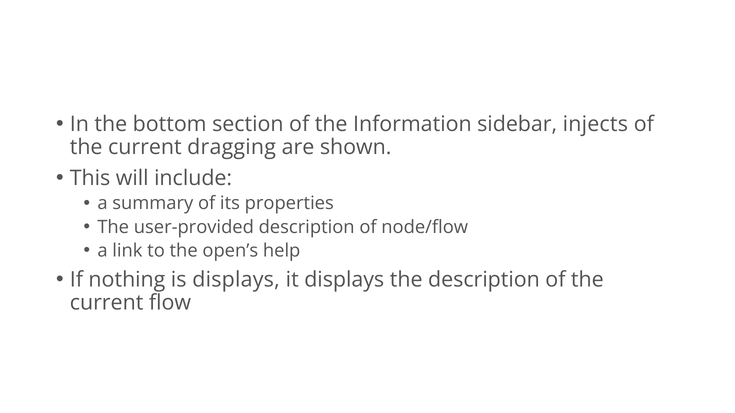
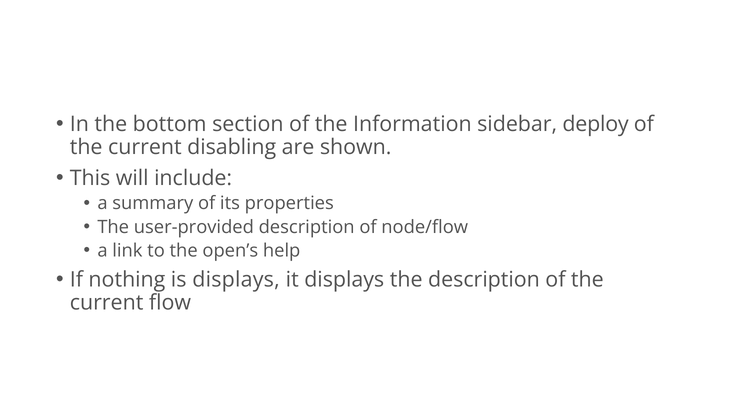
injects: injects -> deploy
dragging: dragging -> disabling
